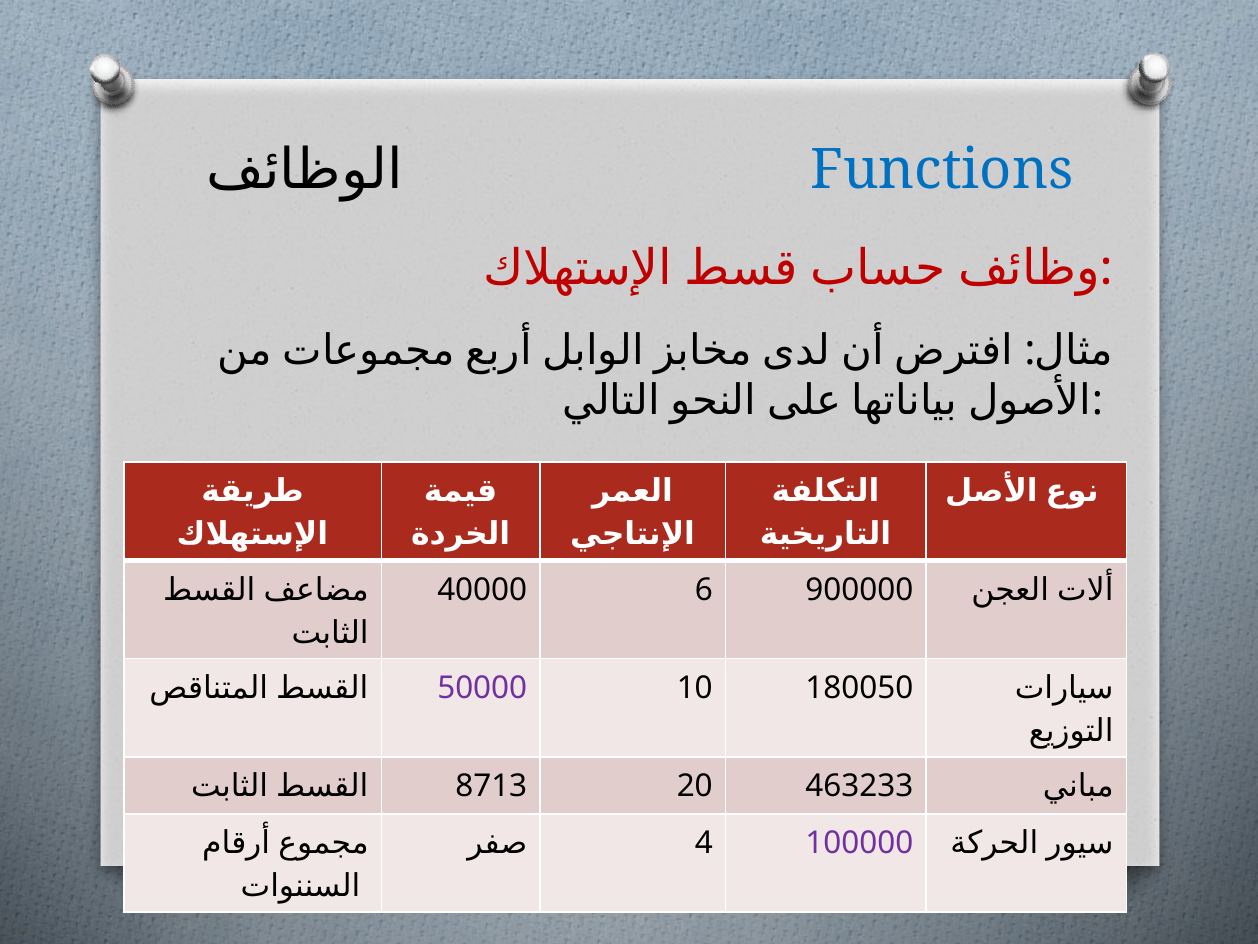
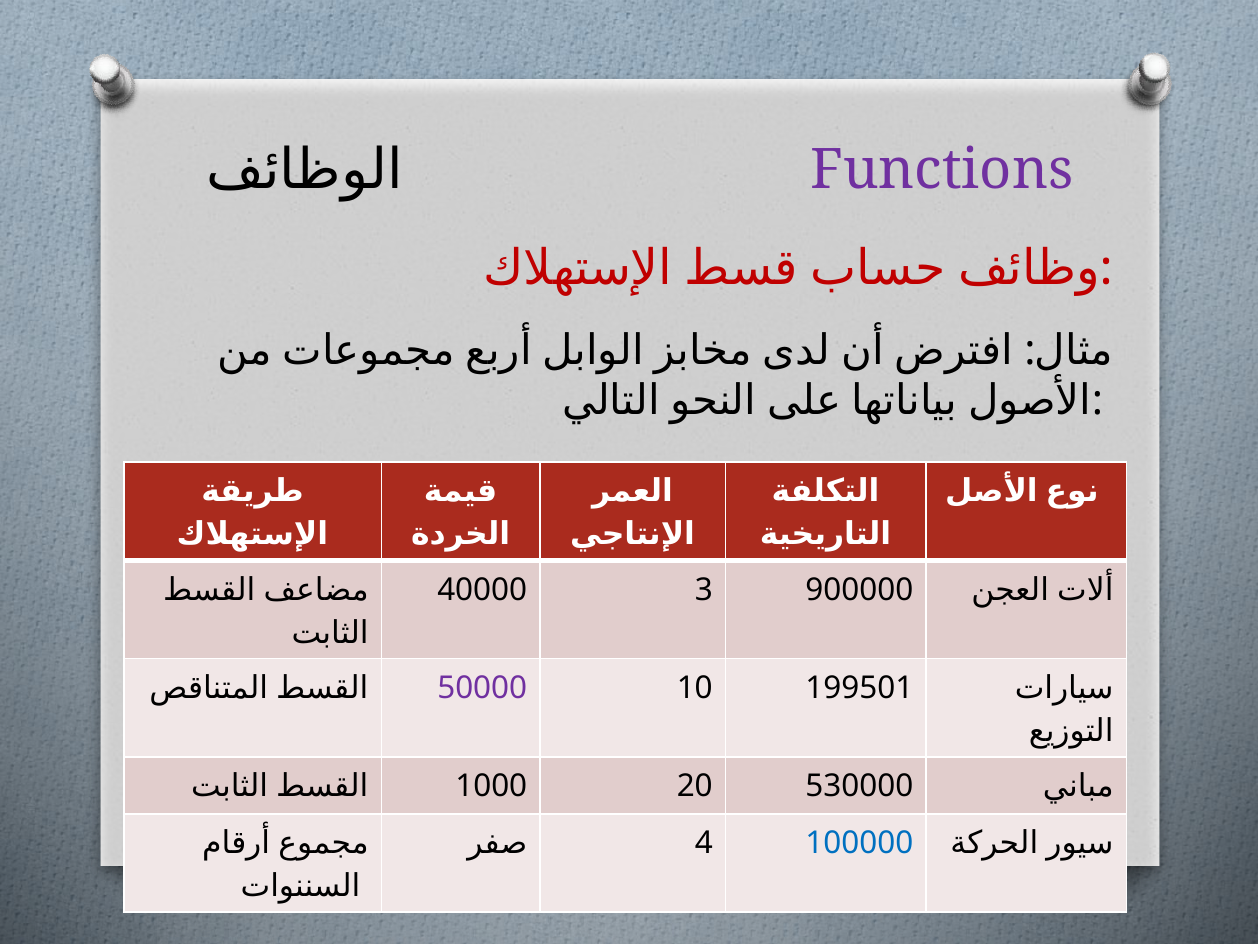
Functions colour: blue -> purple
6: 6 -> 3
180050: 180050 -> 199501
8713: 8713 -> 1000
463233: 463233 -> 530000
100000 colour: purple -> blue
